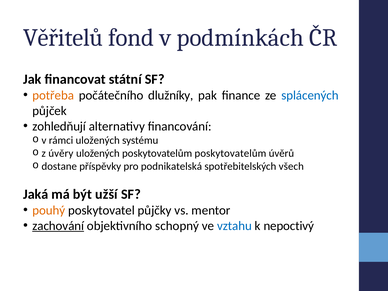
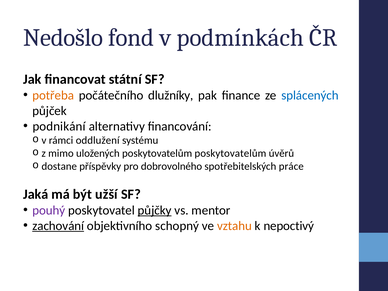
Věřitelů: Věřitelů -> Nedošlo
zohledňují: zohledňují -> podnikání
rámci uložených: uložených -> oddlužení
úvěry: úvěry -> mimo
podnikatelská: podnikatelská -> dobrovolného
všech: všech -> práce
pouhý colour: orange -> purple
půjčky underline: none -> present
vztahu colour: blue -> orange
